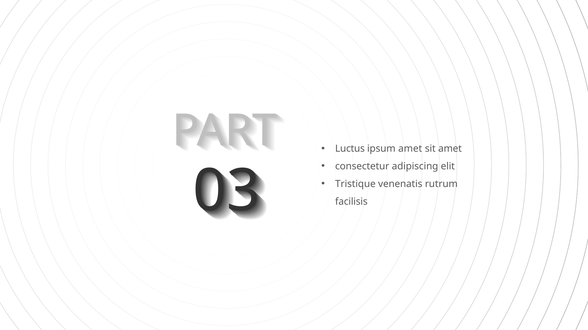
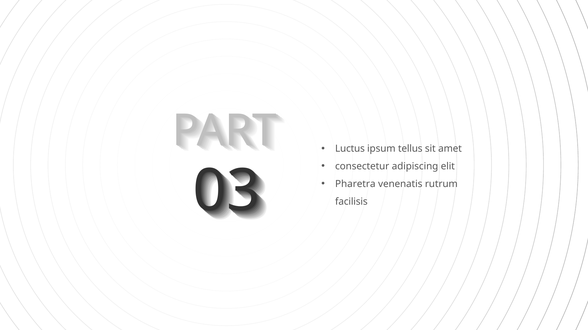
ipsum amet: amet -> tellus
Tristique: Tristique -> Pharetra
